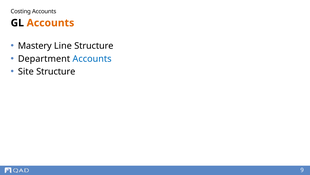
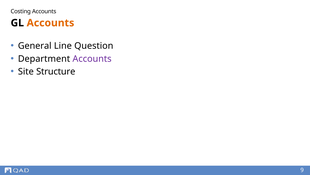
Mastery: Mastery -> General
Line Structure: Structure -> Question
Accounts at (92, 59) colour: blue -> purple
